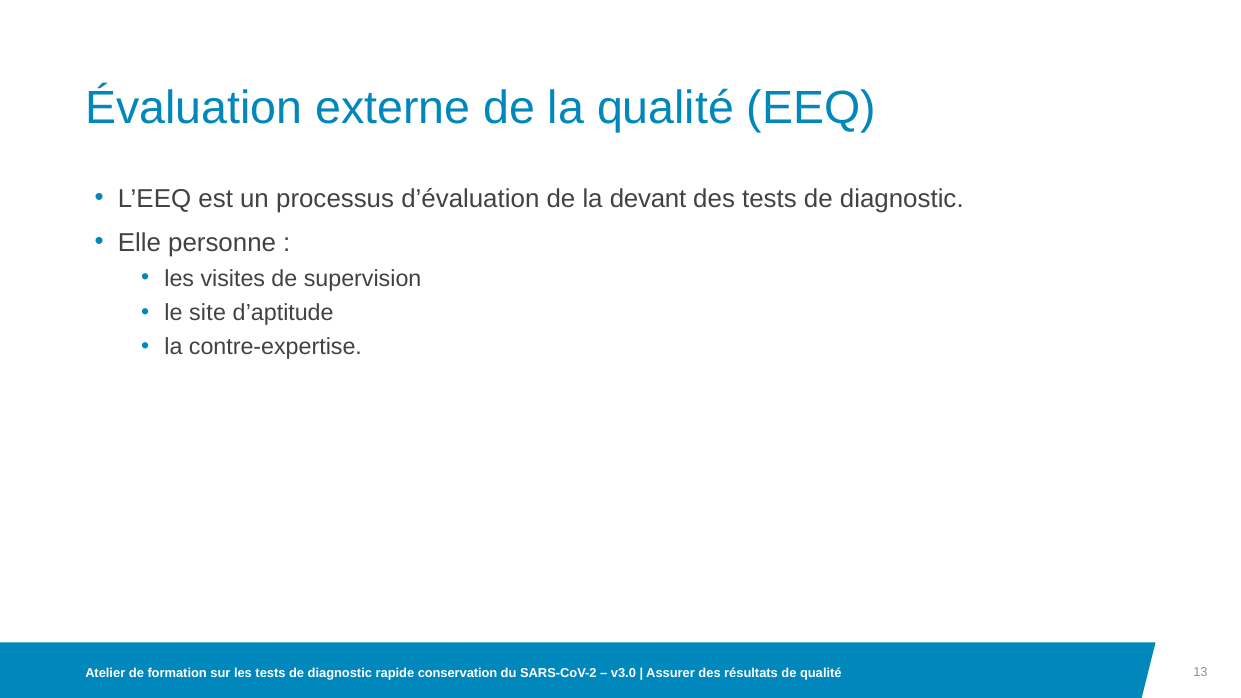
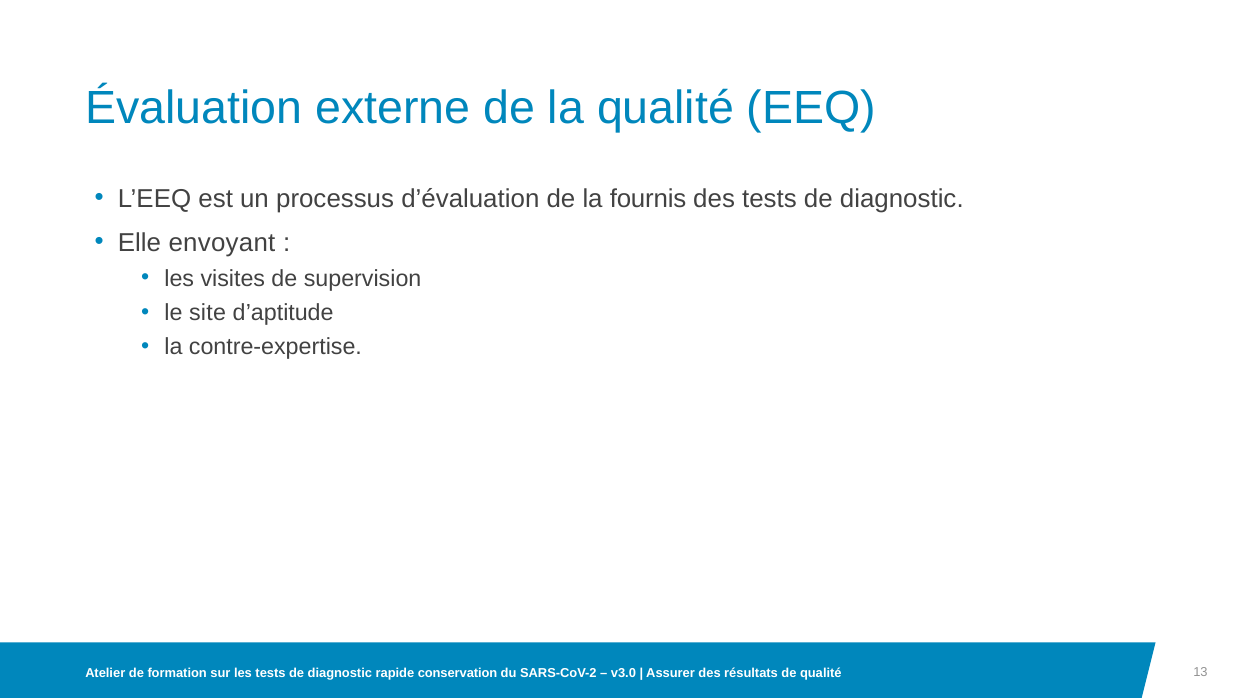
devant: devant -> fournis
personne: personne -> envoyant
